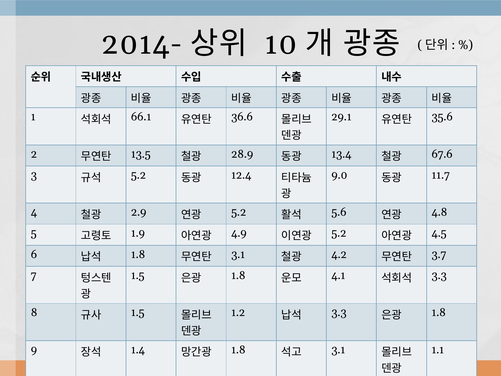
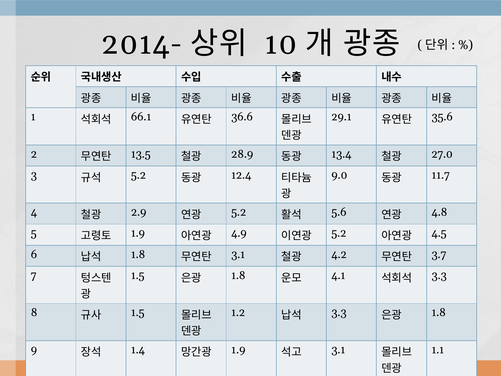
67.6: 67.6 -> 27.0
1.8 at (238, 349): 1.8 -> 1.9
